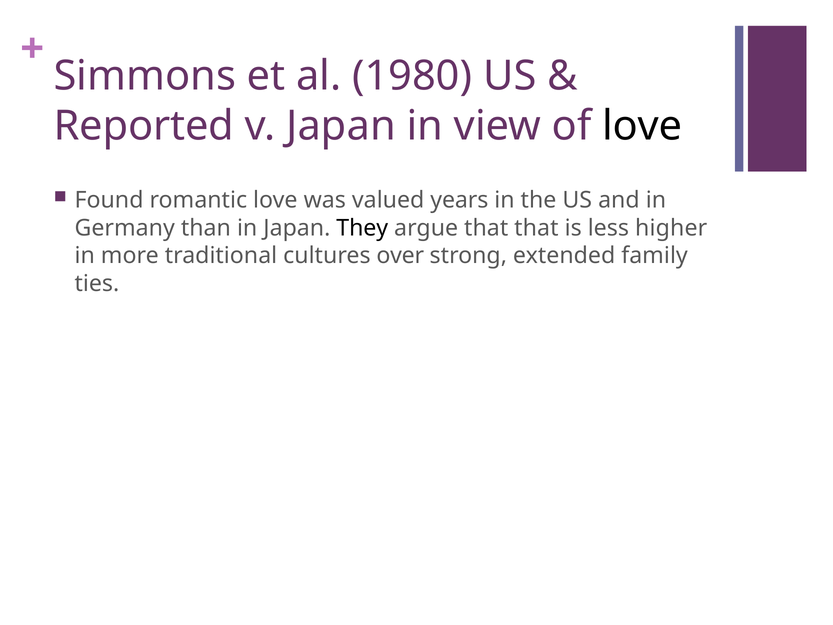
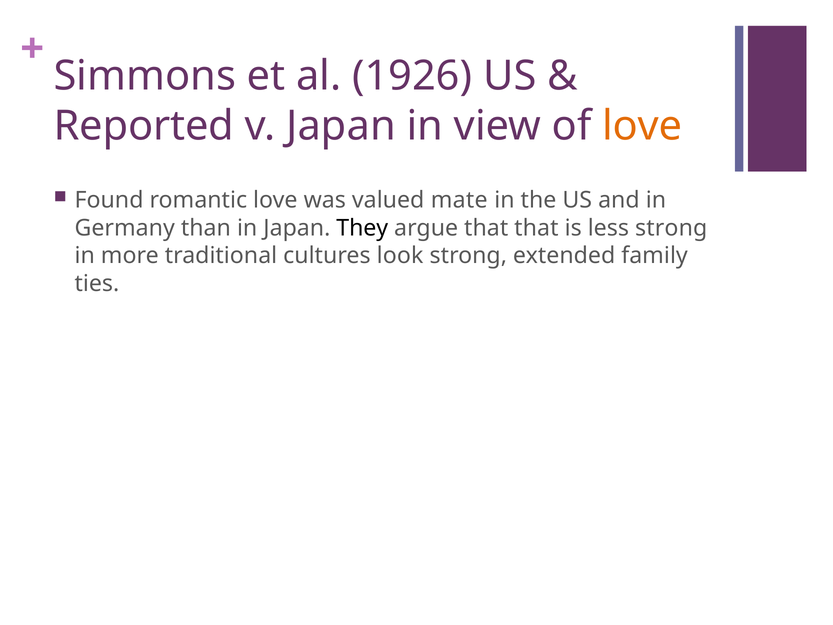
1980: 1980 -> 1926
love at (642, 126) colour: black -> orange
years: years -> mate
less higher: higher -> strong
over: over -> look
